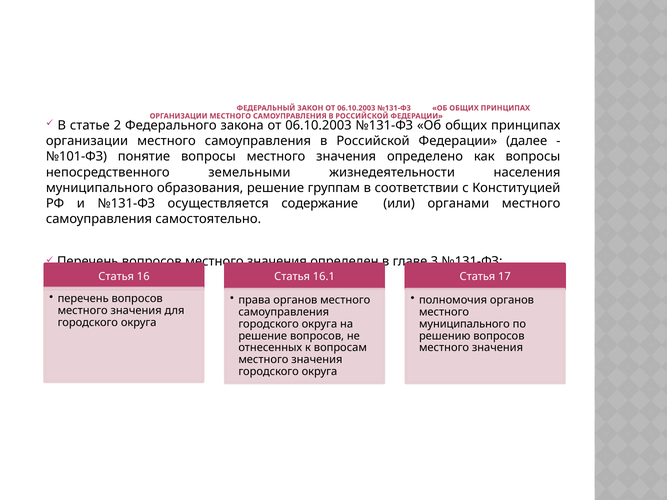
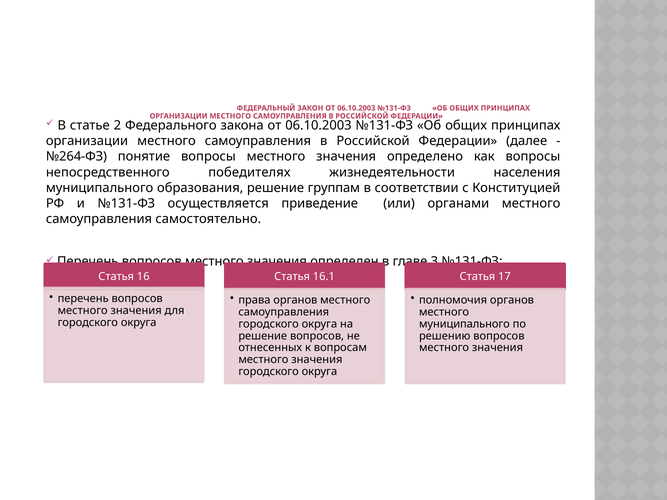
№101-ФЗ: №101-ФЗ -> №264-ФЗ
земельными: земельными -> победителях
содержание: содержание -> приведение
